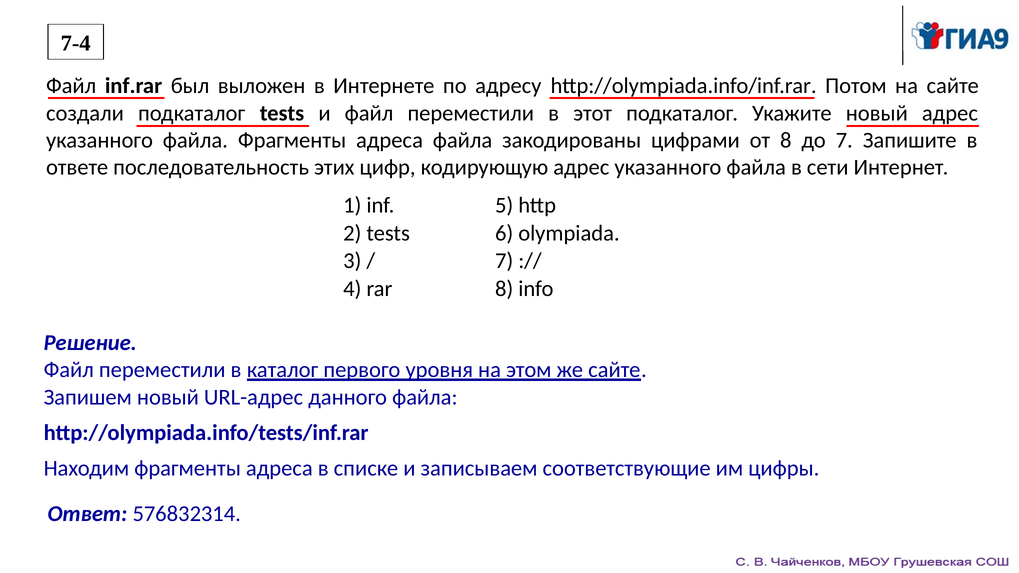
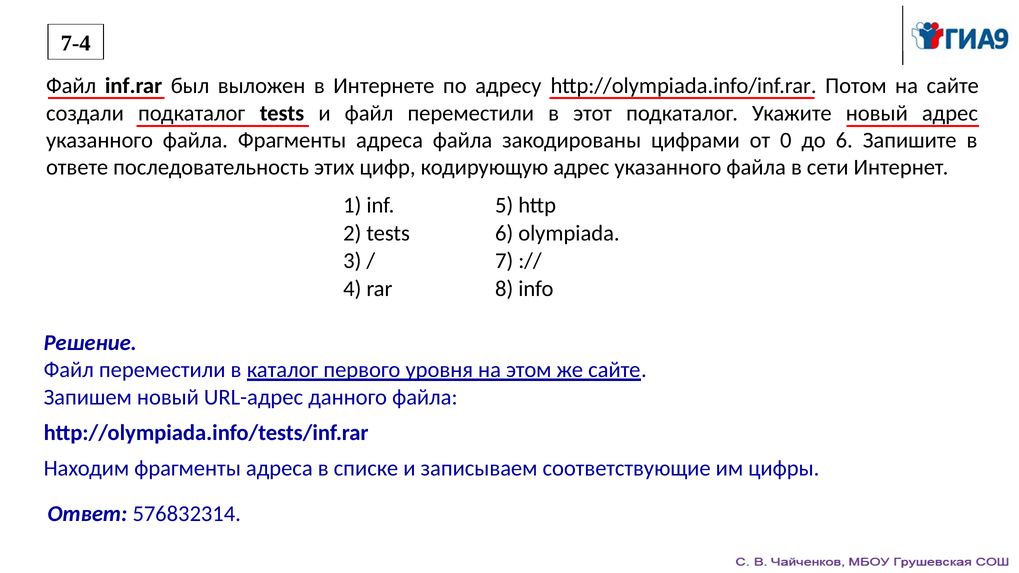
от 8: 8 -> 0
до 7: 7 -> 6
